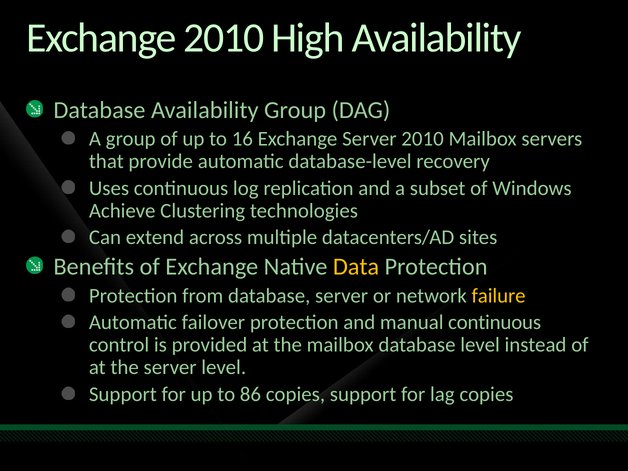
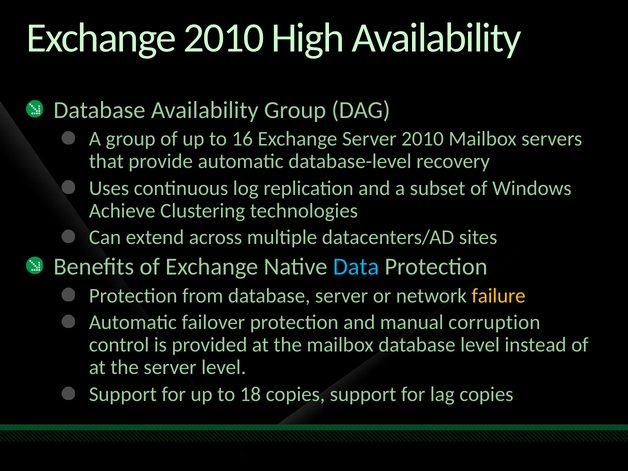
Data colour: yellow -> light blue
manual continuous: continuous -> corruption
86: 86 -> 18
